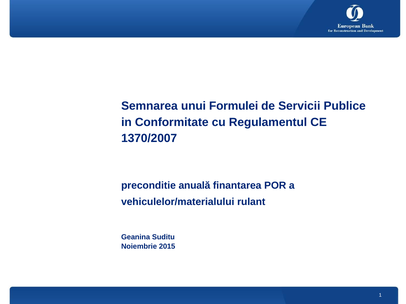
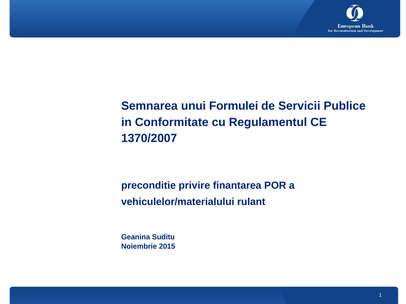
anuală: anuală -> privire
